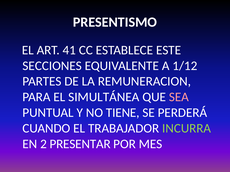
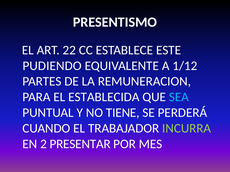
41: 41 -> 22
SECCIONES: SECCIONES -> PUDIENDO
SIMULTÁNEA: SIMULTÁNEA -> ESTABLECIDA
SEA colour: pink -> light blue
